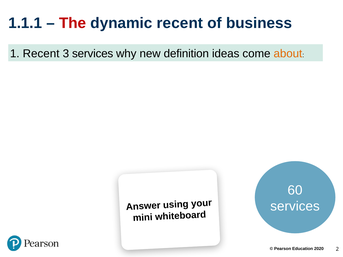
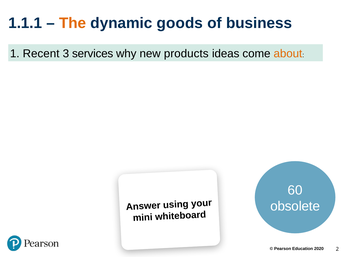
The colour: red -> orange
dynamic recent: recent -> goods
definition: definition -> products
services at (295, 206): services -> obsolete
